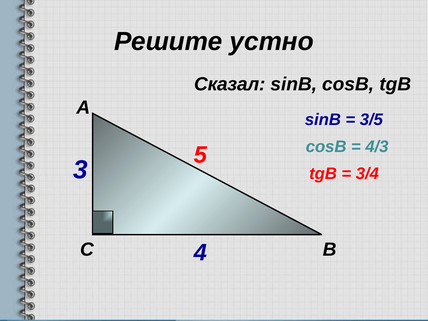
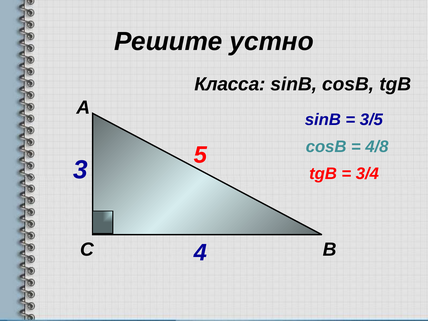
Сказал: Сказал -> Класса
4/3: 4/3 -> 4/8
